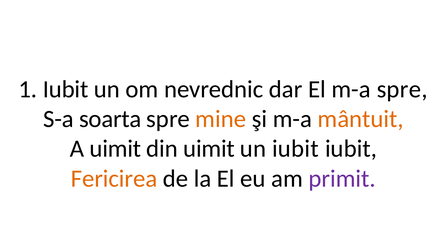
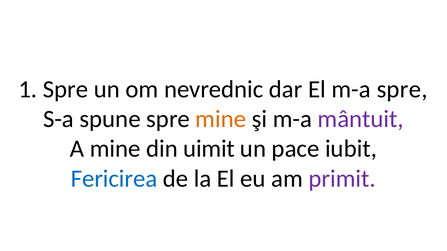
1 Iubit: Iubit -> Spre
soarta: soarta -> spune
mântuit colour: orange -> purple
A uimit: uimit -> mine
un iubit: iubit -> pace
Fericirea colour: orange -> blue
